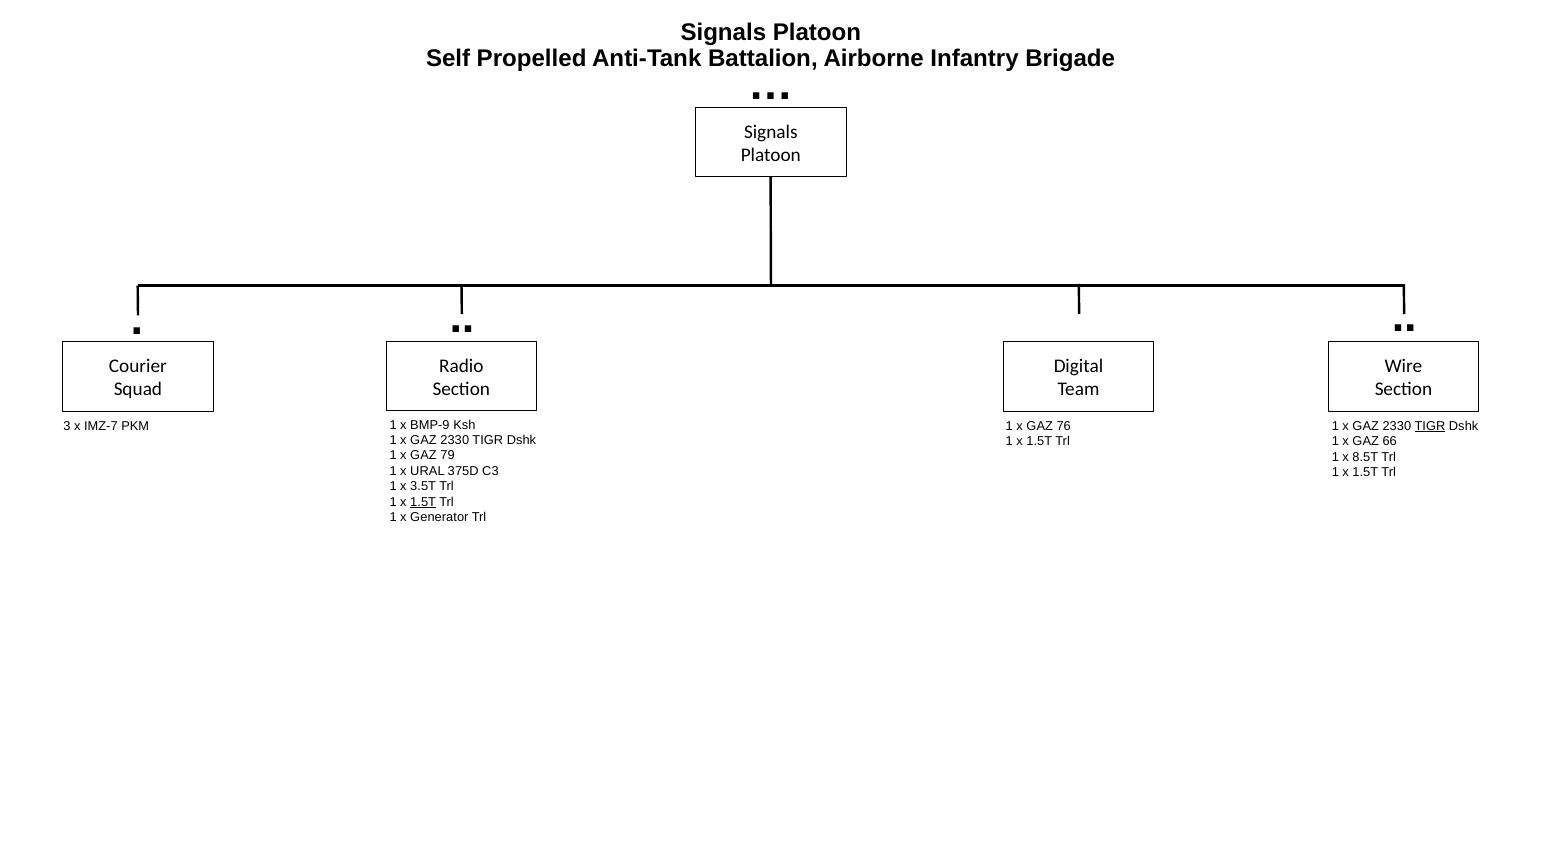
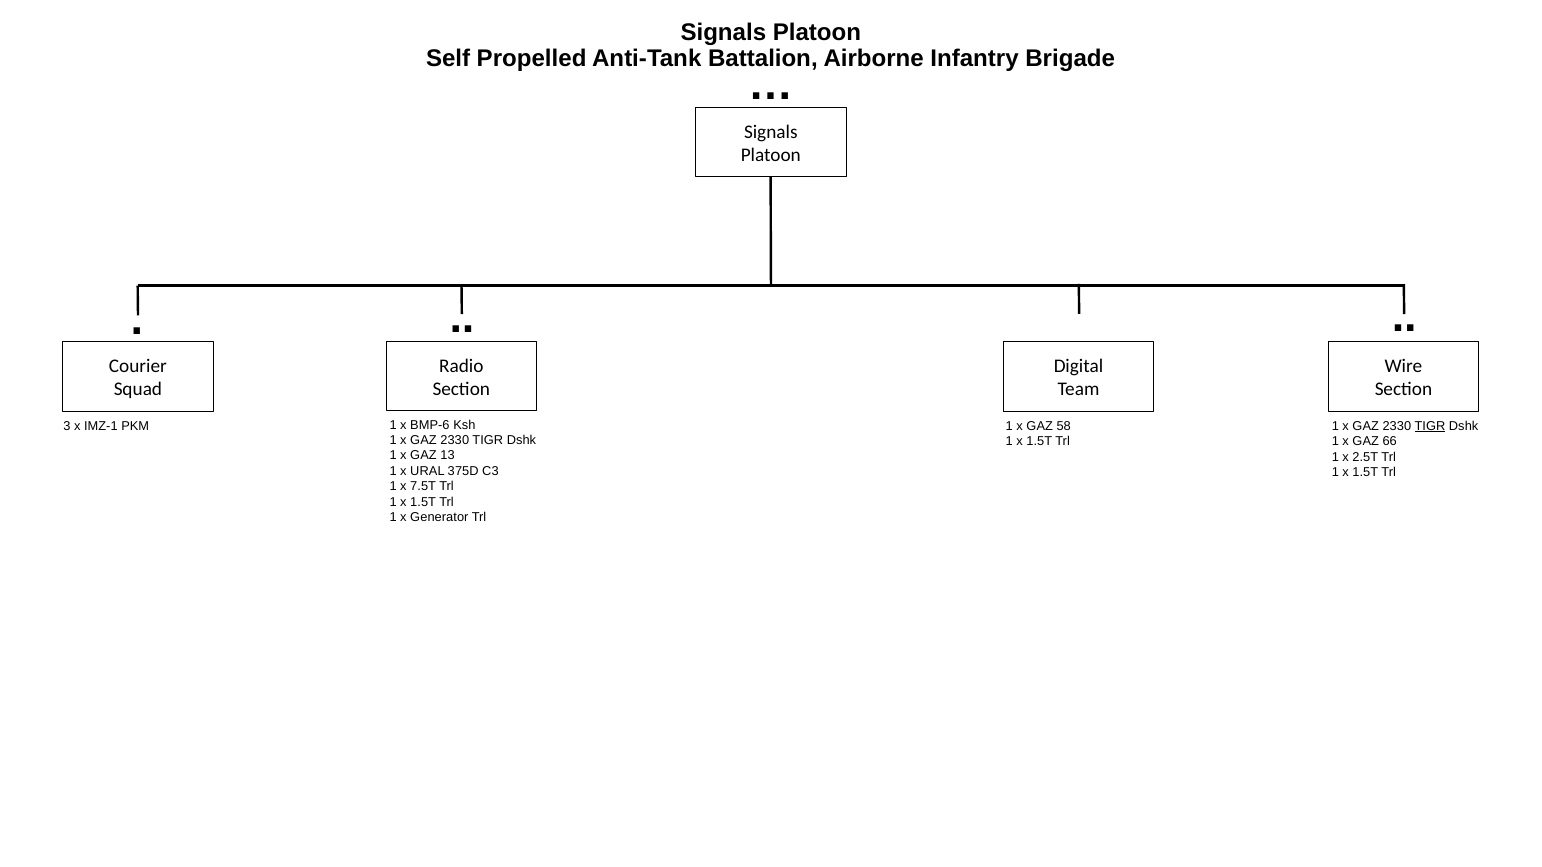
BMP-9: BMP-9 -> BMP-6
IMZ-7: IMZ-7 -> IMZ-1
76: 76 -> 58
79: 79 -> 13
8.5T: 8.5T -> 2.5T
3.5T: 3.5T -> 7.5T
1.5T at (423, 502) underline: present -> none
